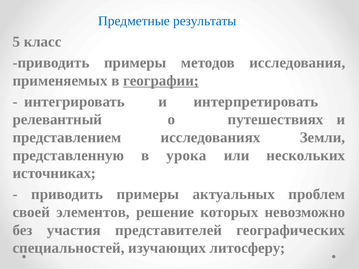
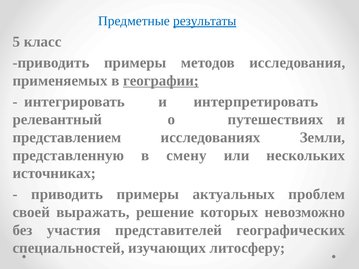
результаты underline: none -> present
урока: урока -> смену
элементов: элементов -> выражать
